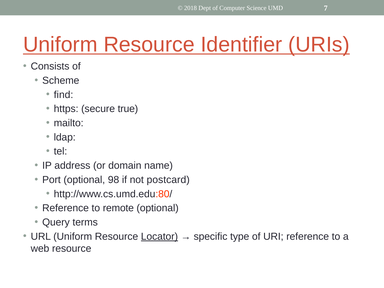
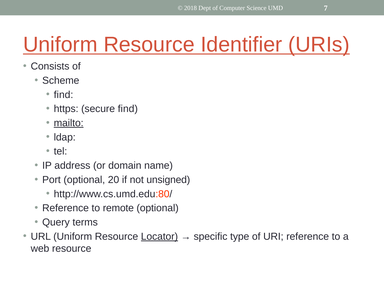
secure true: true -> find
mailto underline: none -> present
98: 98 -> 20
postcard: postcard -> unsigned
